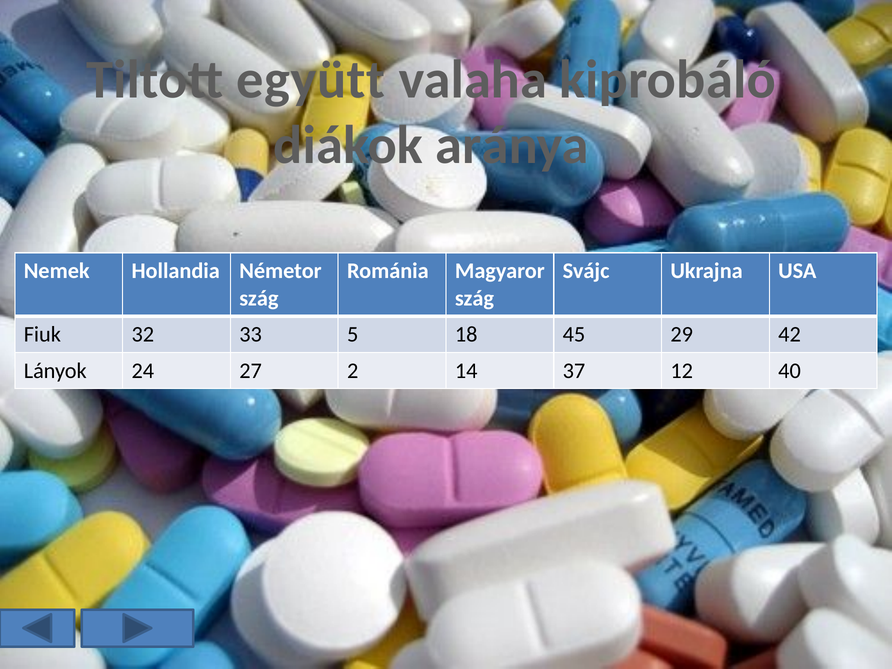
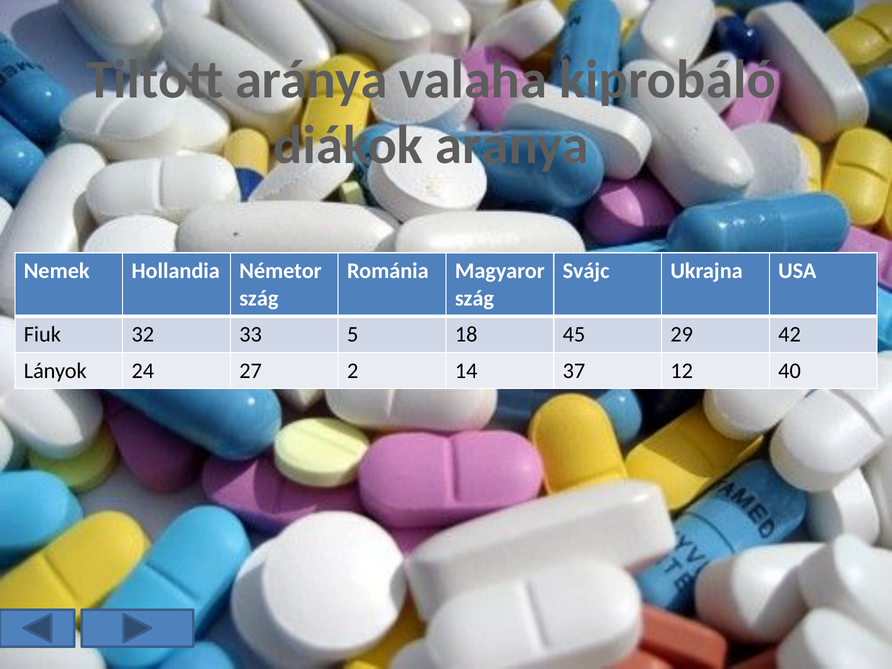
Tiltott együtt: együtt -> aránya
